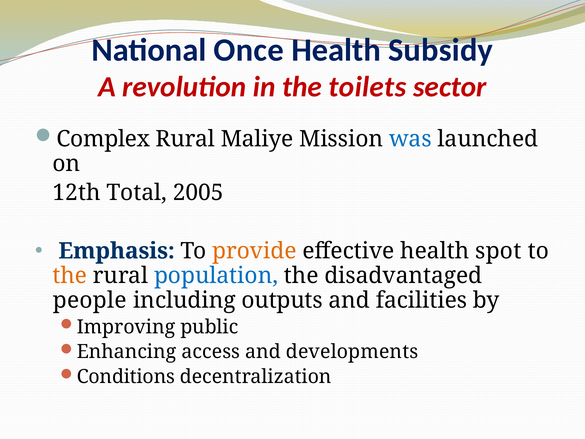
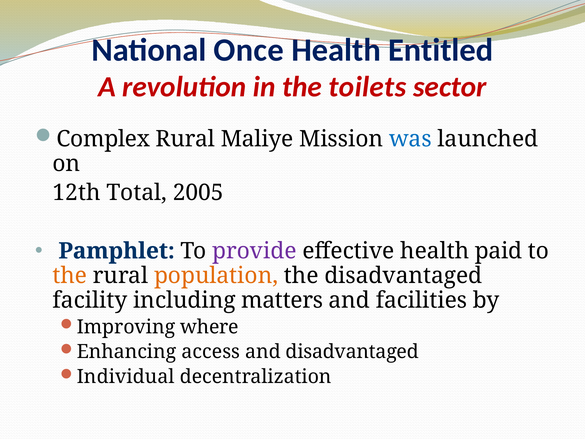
Subsidy: Subsidy -> Entitled
Emphasis: Emphasis -> Pamphlet
provide colour: orange -> purple
spot: spot -> paid
population colour: blue -> orange
people: people -> facility
outputs: outputs -> matters
public: public -> where
and developments: developments -> disadvantaged
Conditions: Conditions -> Individual
